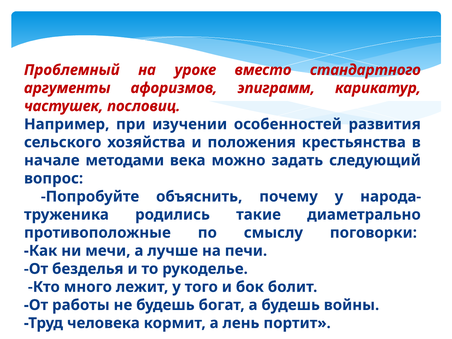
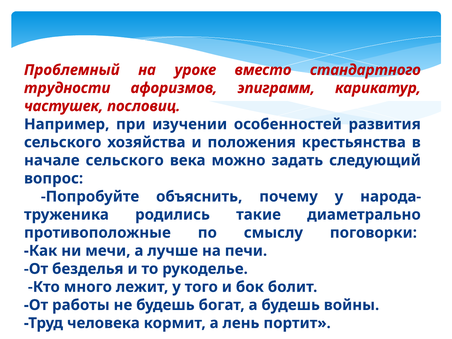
аргументы: аргументы -> трудности
начале методами: методами -> сельского
